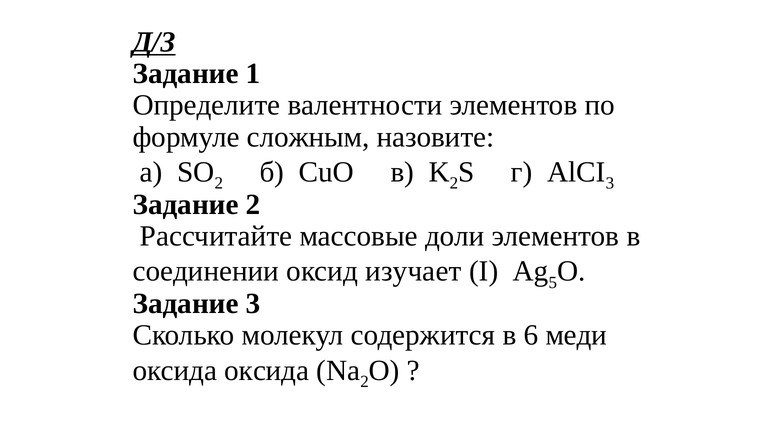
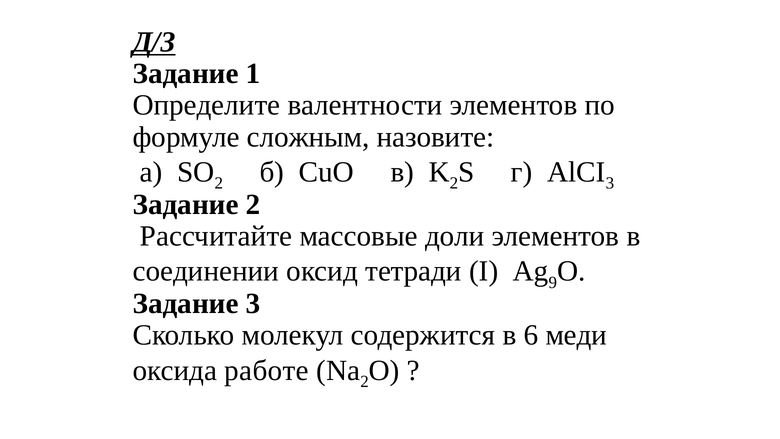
изучает: изучает -> тетради
5: 5 -> 9
оксида оксида: оксида -> работе
